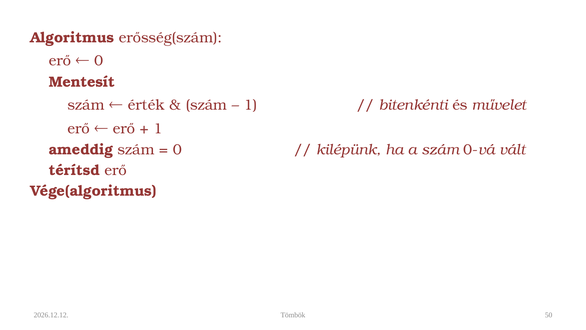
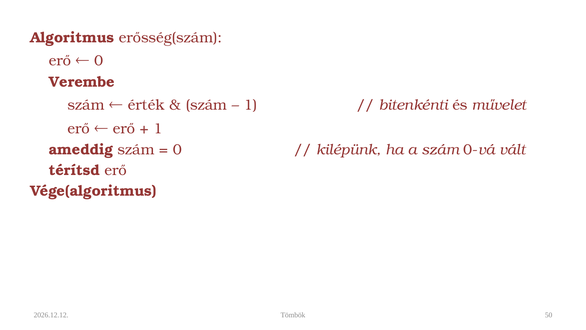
Mentesít: Mentesít -> Verembe
